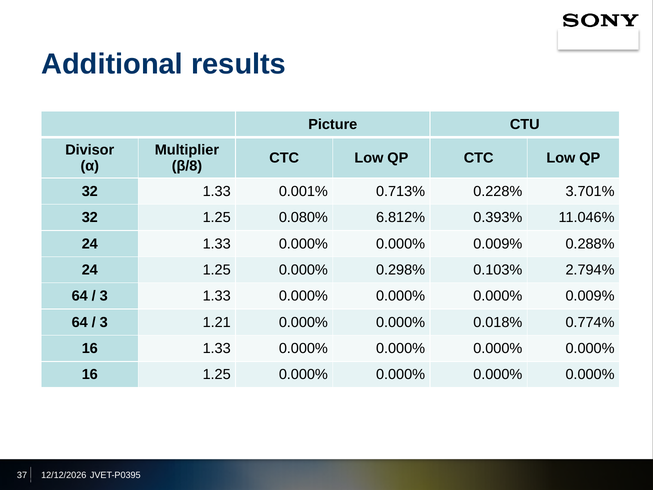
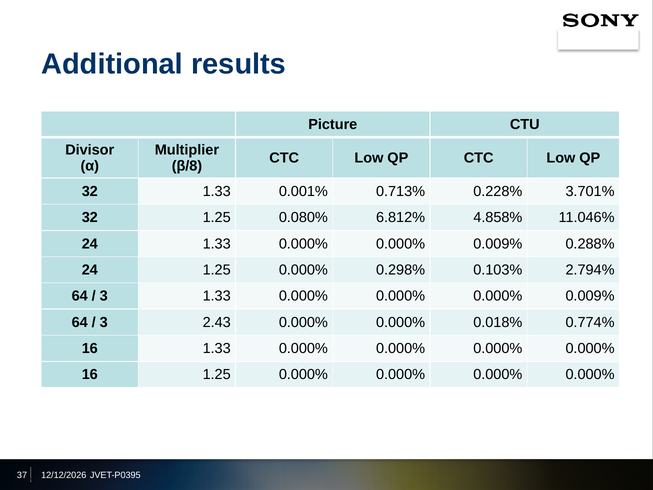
0.393%: 0.393% -> 4.858%
1.21: 1.21 -> 2.43
